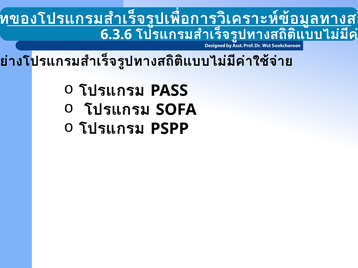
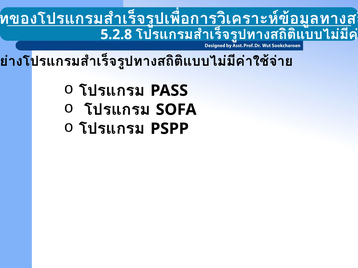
6.3.6: 6.3.6 -> 5.2.8
